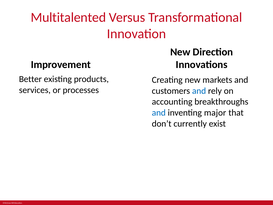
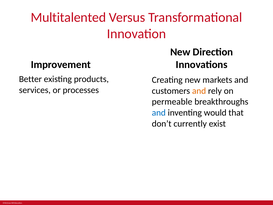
and at (199, 91) colour: blue -> orange
accounting: accounting -> permeable
major: major -> would
